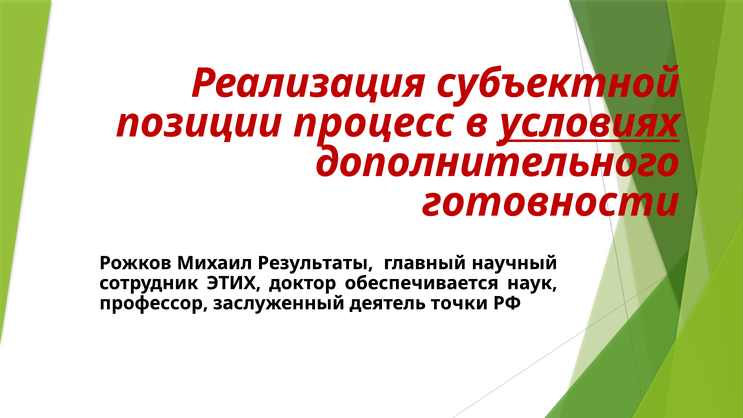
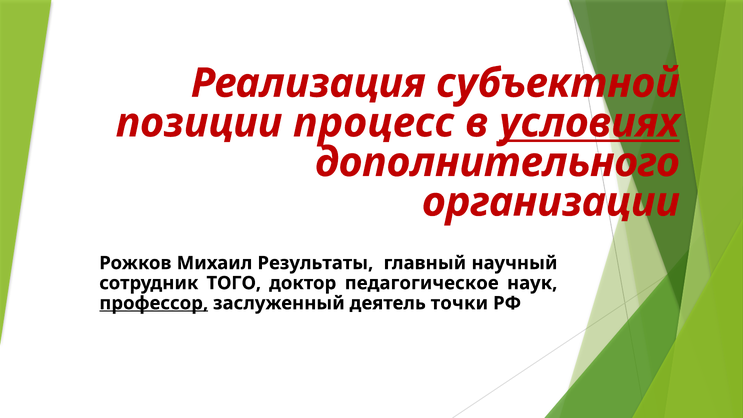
готовности: готовности -> организации
ЭТИХ: ЭТИХ -> ТОГО
обеспечивается: обеспечивается -> педагогическое
профессор underline: none -> present
